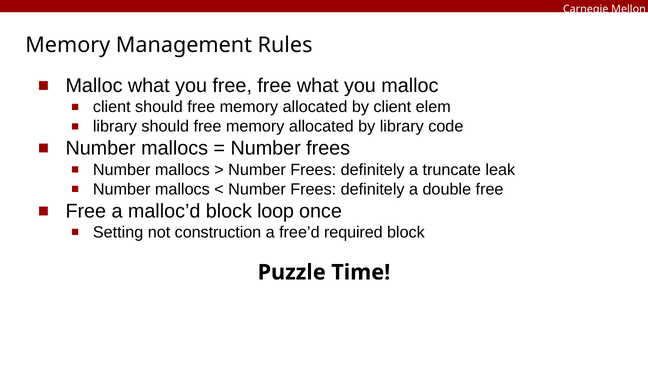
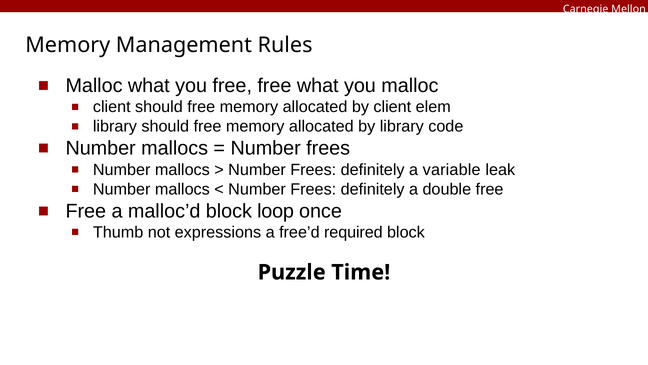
truncate: truncate -> variable
Setting: Setting -> Thumb
construction: construction -> expressions
